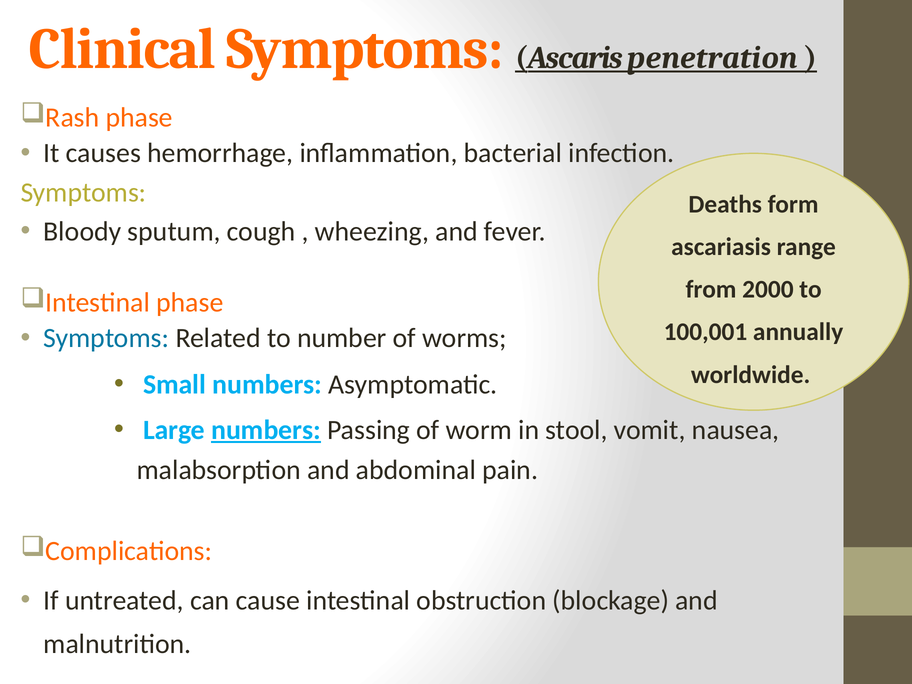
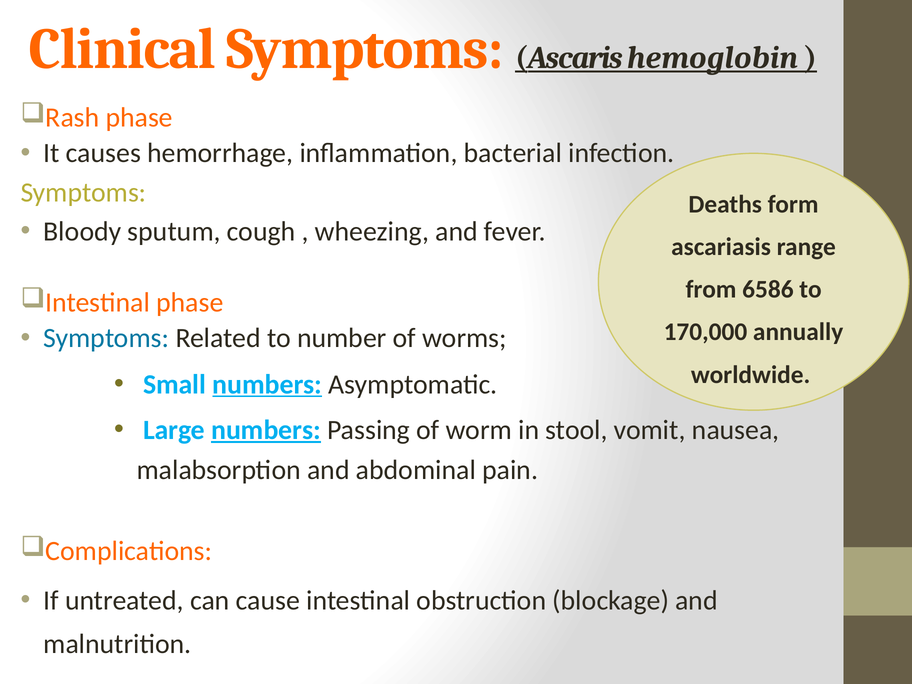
penetration: penetration -> hemoglobin
2000: 2000 -> 6586
100,001: 100,001 -> 170,000
numbers at (267, 384) underline: none -> present
